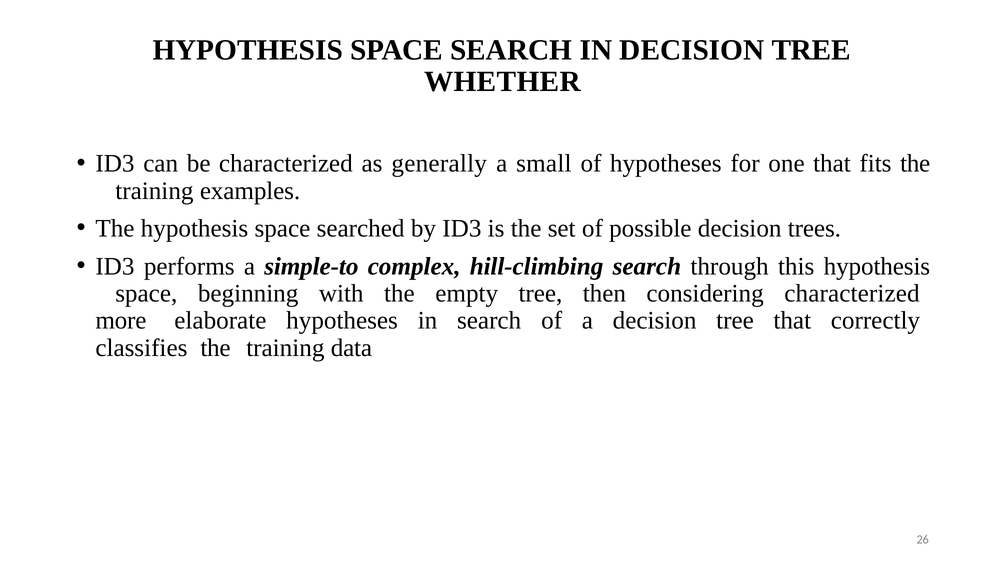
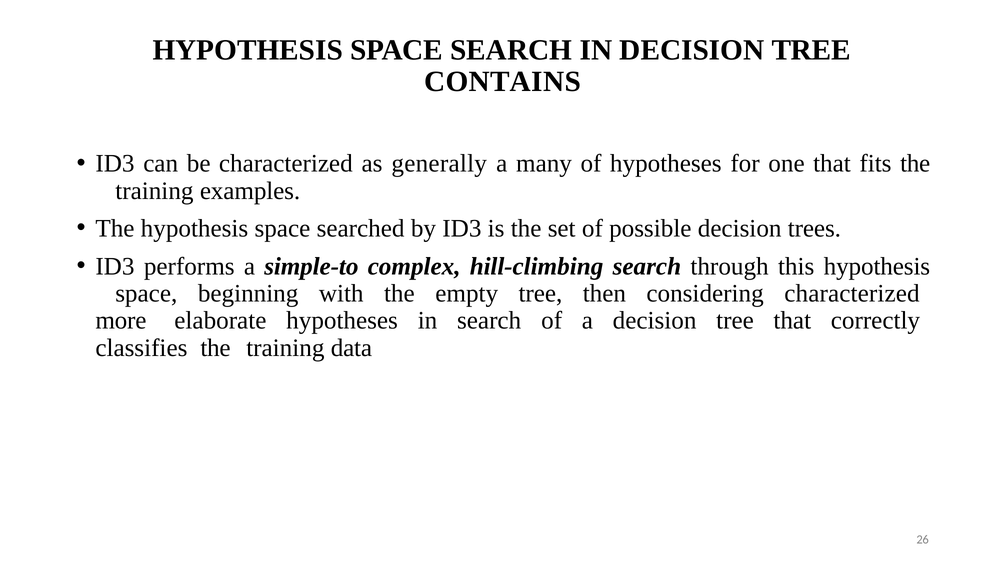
WHETHER: WHETHER -> CONTAINS
small: small -> many
